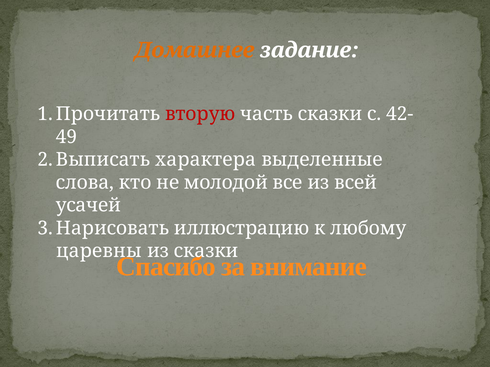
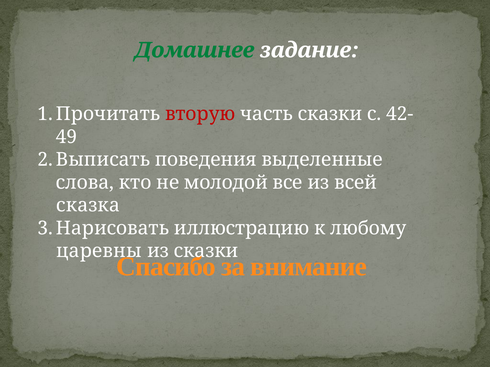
Домашнее colour: orange -> green
характера: характера -> поведения
усачей: усачей -> сказка
